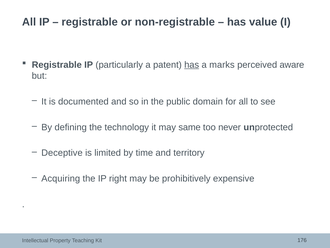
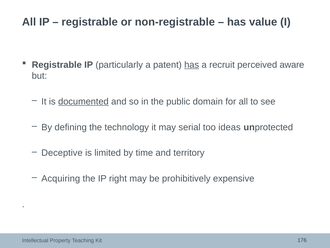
marks: marks -> recruit
documented underline: none -> present
same: same -> serial
never: never -> ideas
